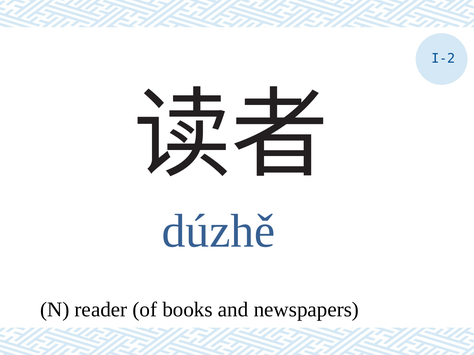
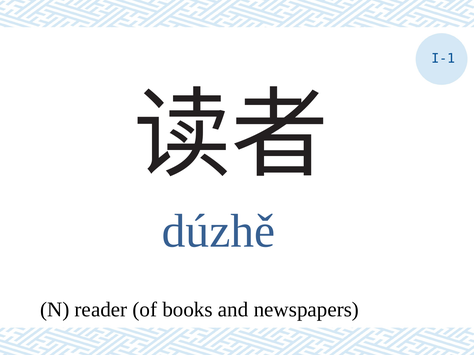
I-2: I-2 -> I-1
